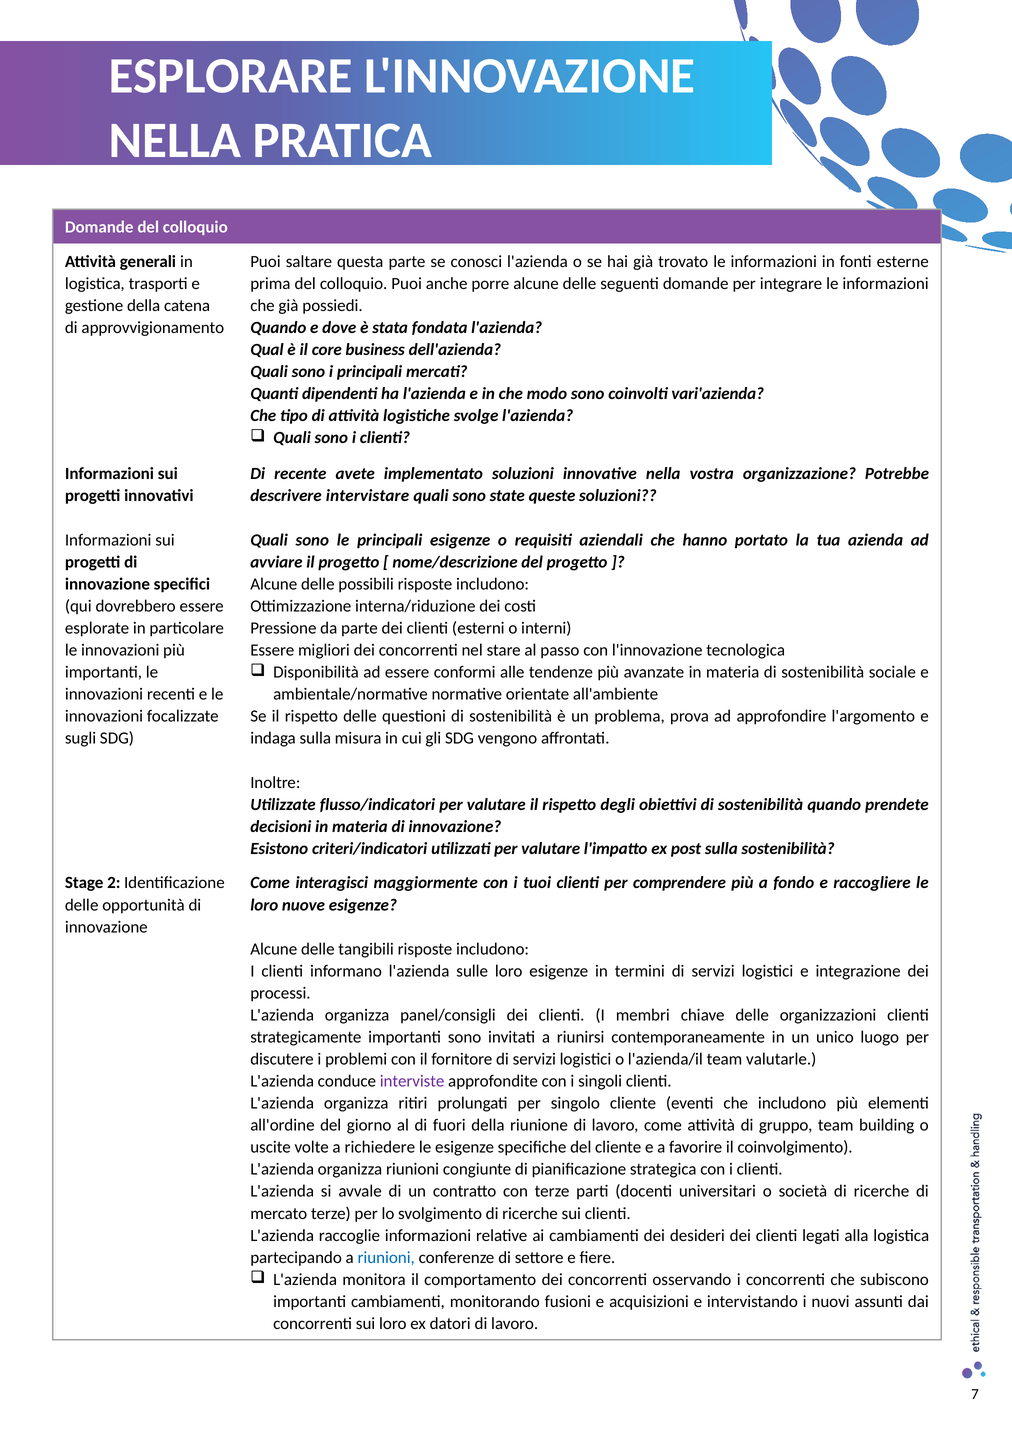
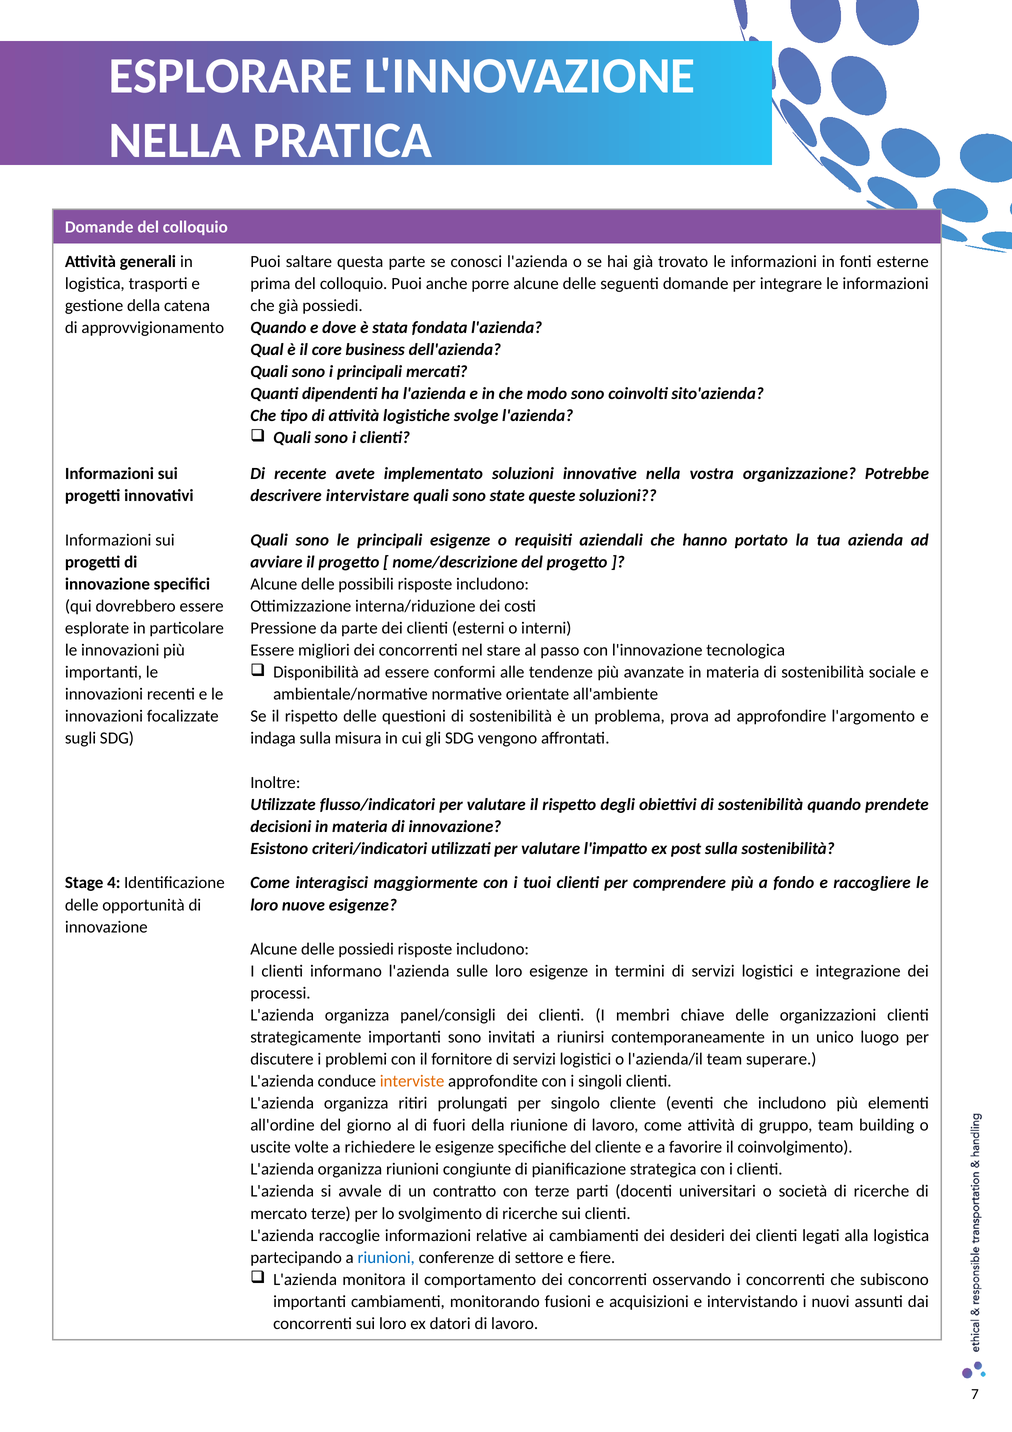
vari'azienda: vari'azienda -> sito'azienda
2: 2 -> 4
delle tangibili: tangibili -> possiedi
valutarle: valutarle -> superare
interviste colour: purple -> orange
